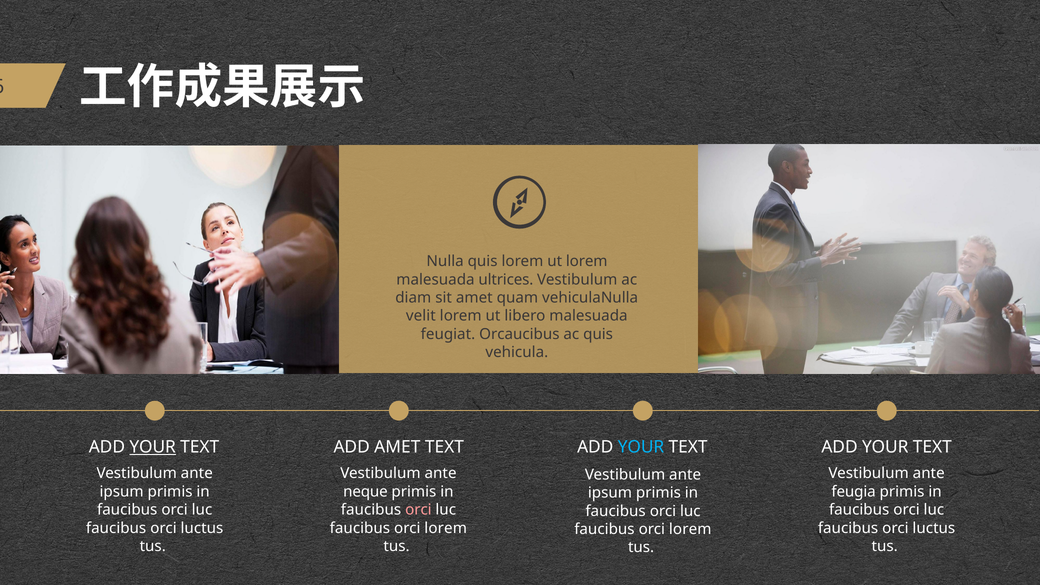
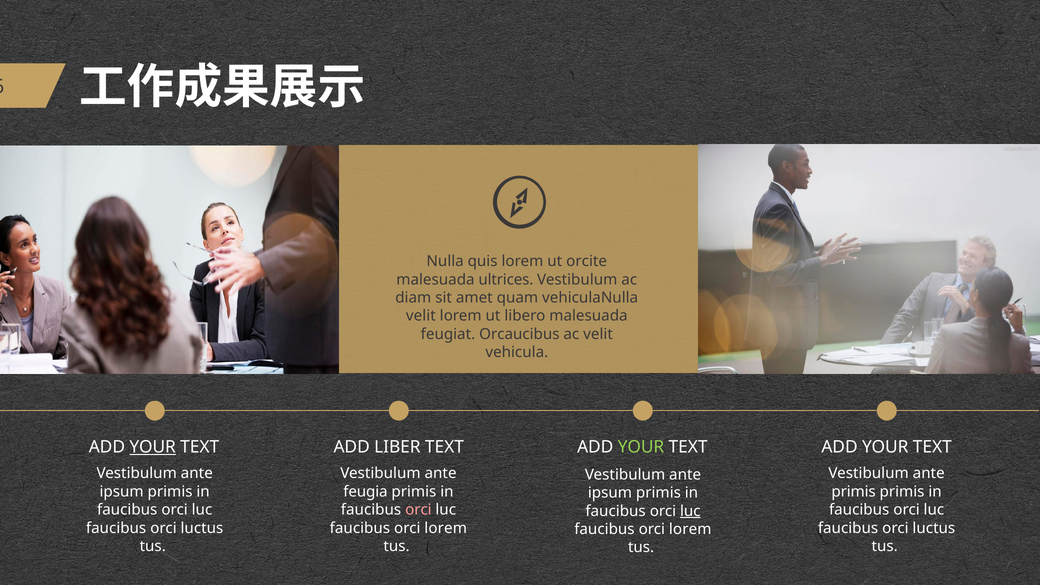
ut lorem: lorem -> orcite
ac quis: quis -> velit
ADD AMET: AMET -> LIBER
YOUR at (641, 447) colour: light blue -> light green
neque: neque -> feugia
feugia at (854, 492): feugia -> primis
luc at (690, 511) underline: none -> present
